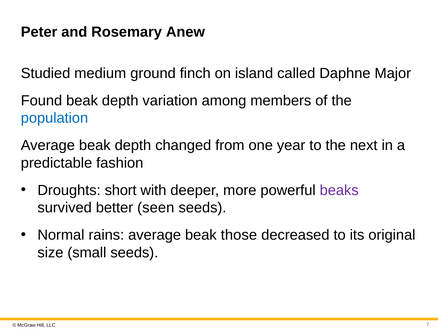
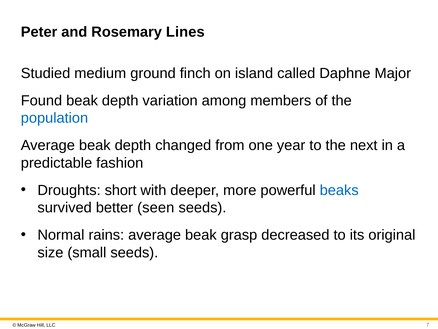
Anew: Anew -> Lines
beaks colour: purple -> blue
those: those -> grasp
